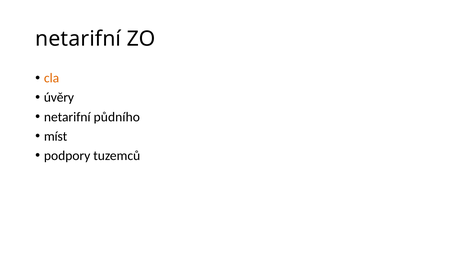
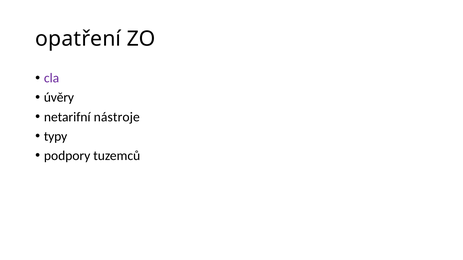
netarifní at (78, 39): netarifní -> opatření
cla colour: orange -> purple
půdního: půdního -> nástroje
míst: míst -> typy
